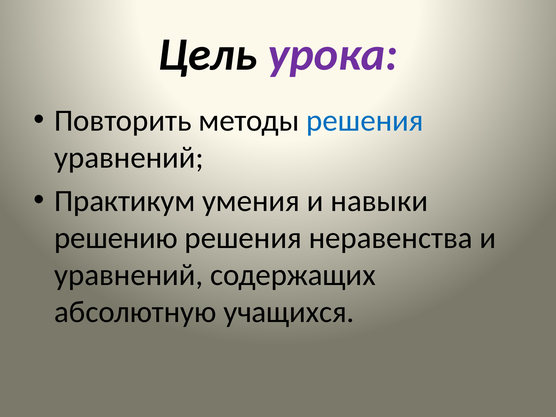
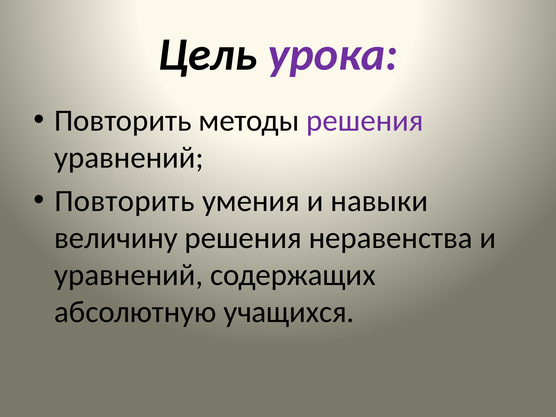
решения at (365, 121) colour: blue -> purple
Практикум at (125, 201): Практикум -> Повторить
решению: решению -> величину
